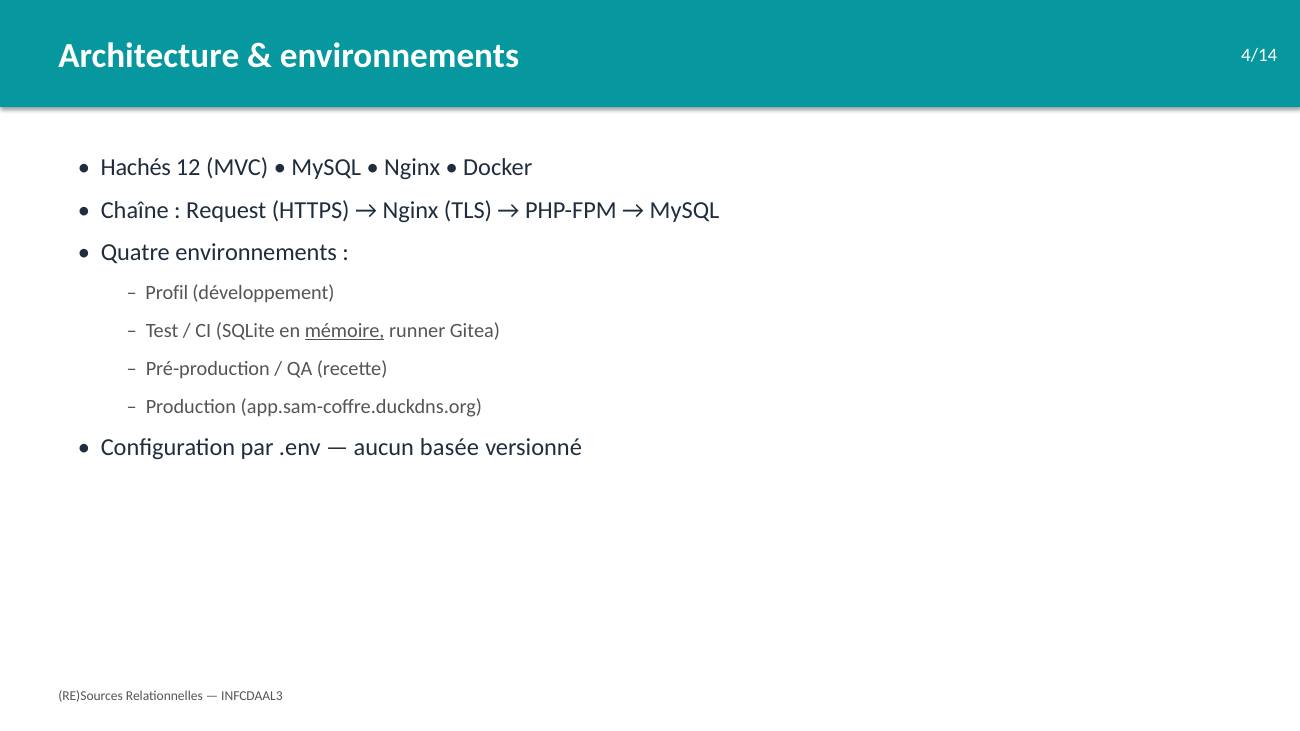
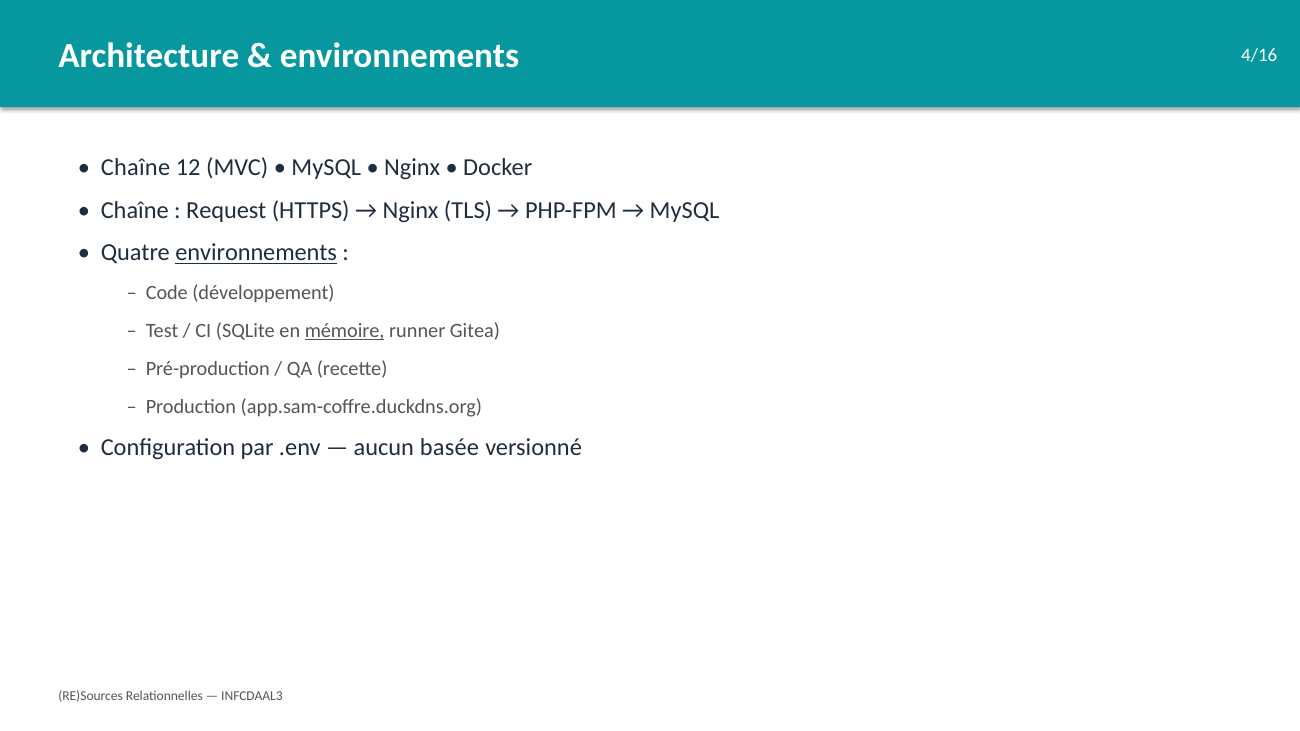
4/14: 4/14 -> 4/16
Hachés at (136, 167): Hachés -> Chaîne
environnements at (256, 253) underline: none -> present
Profil: Profil -> Code
